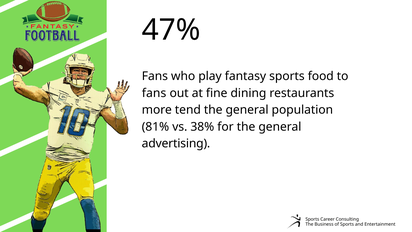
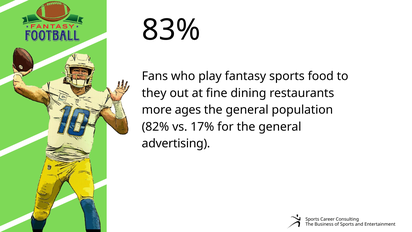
47%: 47% -> 83%
fans at (154, 93): fans -> they
tend: tend -> ages
81%: 81% -> 82%
38%: 38% -> 17%
